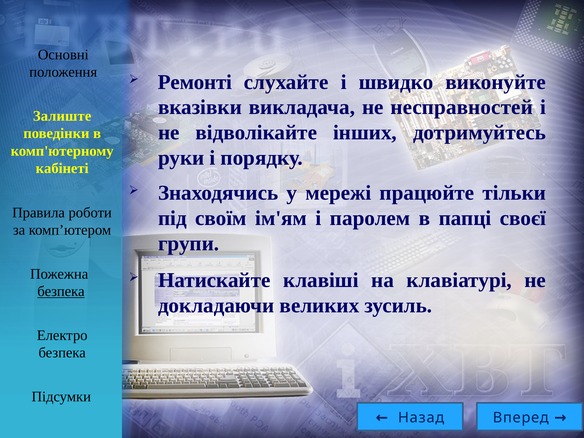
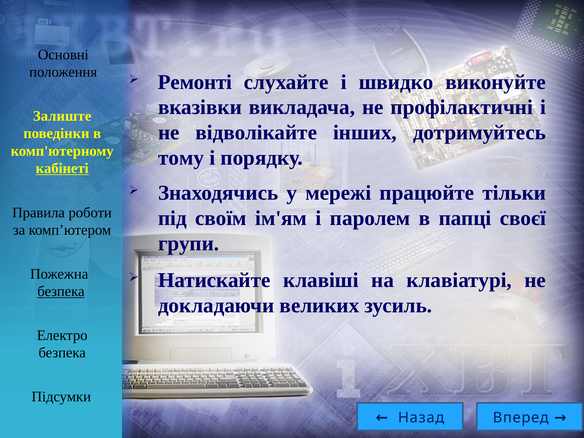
несправностей: несправностей -> профілактичні
руки: руки -> тому
кабінеті underline: none -> present
